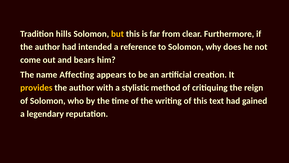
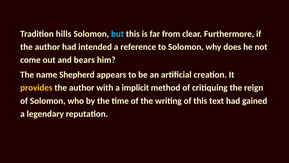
but colour: yellow -> light blue
Affecting: Affecting -> Shepherd
stylistic: stylistic -> implicit
